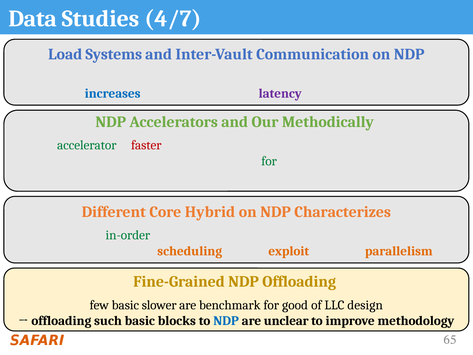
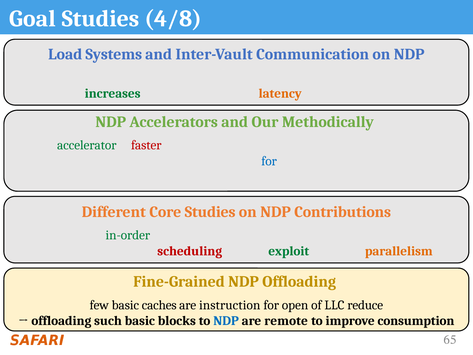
Data: Data -> Goal
4/7: 4/7 -> 4/8
increases colour: blue -> green
latency colour: purple -> orange
for at (269, 161) colour: green -> blue
Core Hybrid: Hybrid -> Studies
on NDP Characterizes: Characterizes -> Contributions
scheduling colour: orange -> red
exploit at (289, 251) colour: orange -> green
basic slower: slower -> caches
are benchmark: benchmark -> instruction
good: good -> open
design: design -> reduce
unclear: unclear -> remote
methodology: methodology -> consumption
